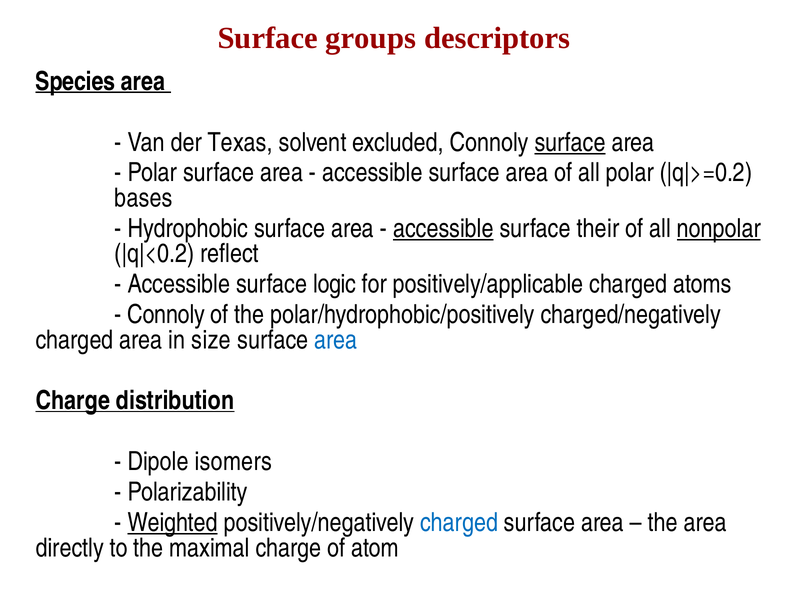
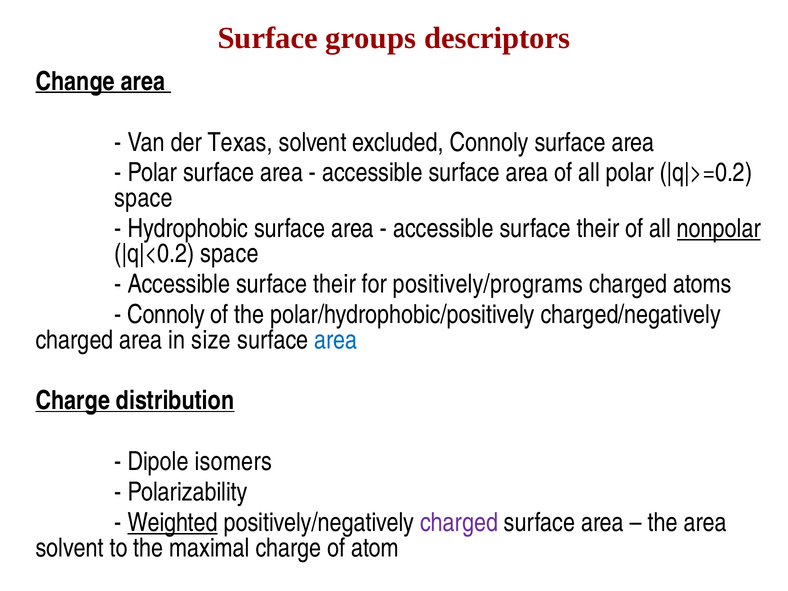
Species: Species -> Change
surface at (570, 142) underline: present -> none
bases at (144, 198): bases -> space
accessible at (443, 229) underline: present -> none
reflect at (230, 254): reflect -> space
logic at (335, 284): logic -> their
positively/applicable: positively/applicable -> positively/programs
charged at (459, 523) colour: blue -> purple
directly at (70, 548): directly -> solvent
